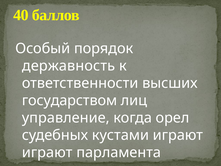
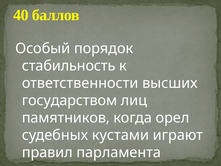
державность: державность -> стабильность
управление: управление -> памятников
играют at (47, 152): играют -> правил
